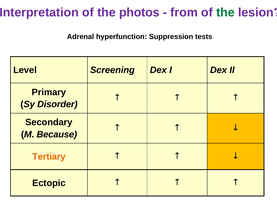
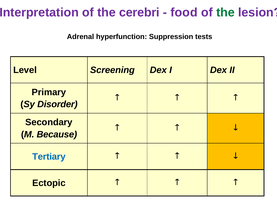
photos: photos -> cerebri
from: from -> food
Tertiary colour: orange -> blue
